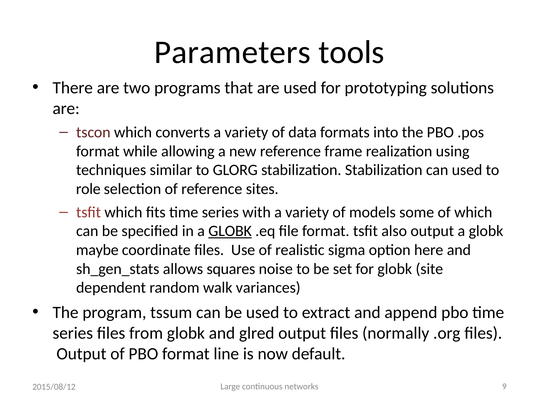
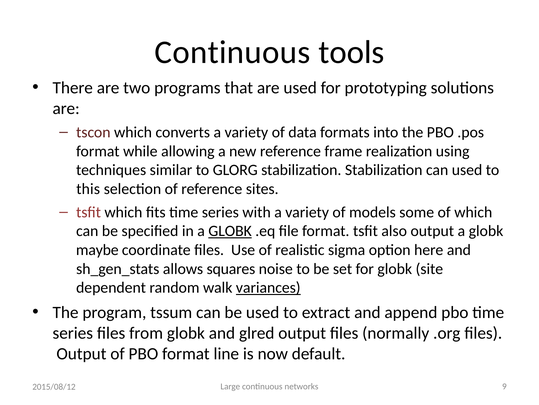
Parameters at (233, 52): Parameters -> Continuous
role: role -> this
variances underline: none -> present
